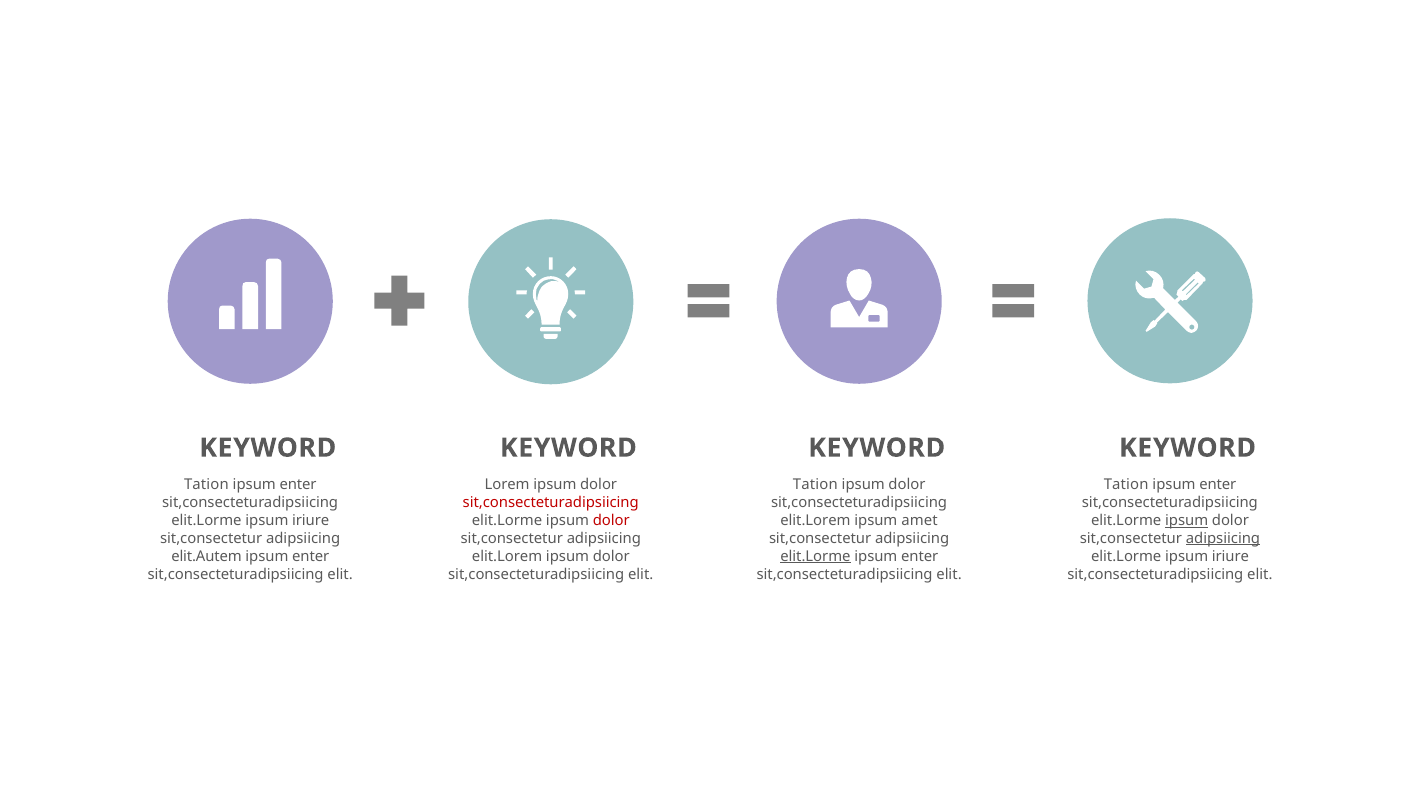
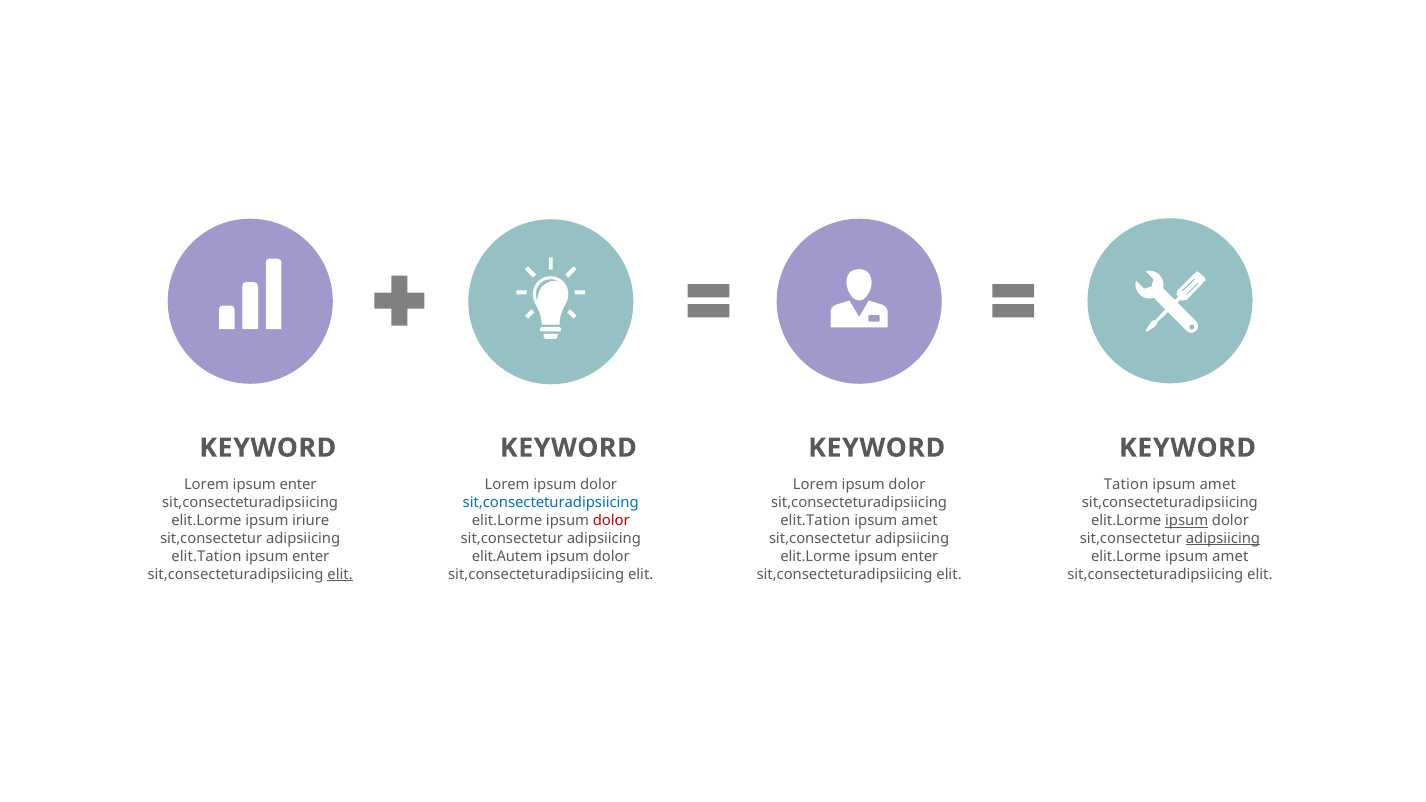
Tation at (206, 485): Tation -> Lorem
Tation at (815, 485): Tation -> Lorem
enter at (1218, 485): enter -> amet
sit,consecteturadipsiicing at (551, 503) colour: red -> blue
elit.Lorem at (815, 521): elit.Lorem -> elit.Tation
elit.Autem at (207, 556): elit.Autem -> elit.Tation
elit.Lorem at (507, 556): elit.Lorem -> elit.Autem
elit.Lorme at (815, 556) underline: present -> none
iriure at (1230, 556): iriure -> amet
elit at (340, 574) underline: none -> present
